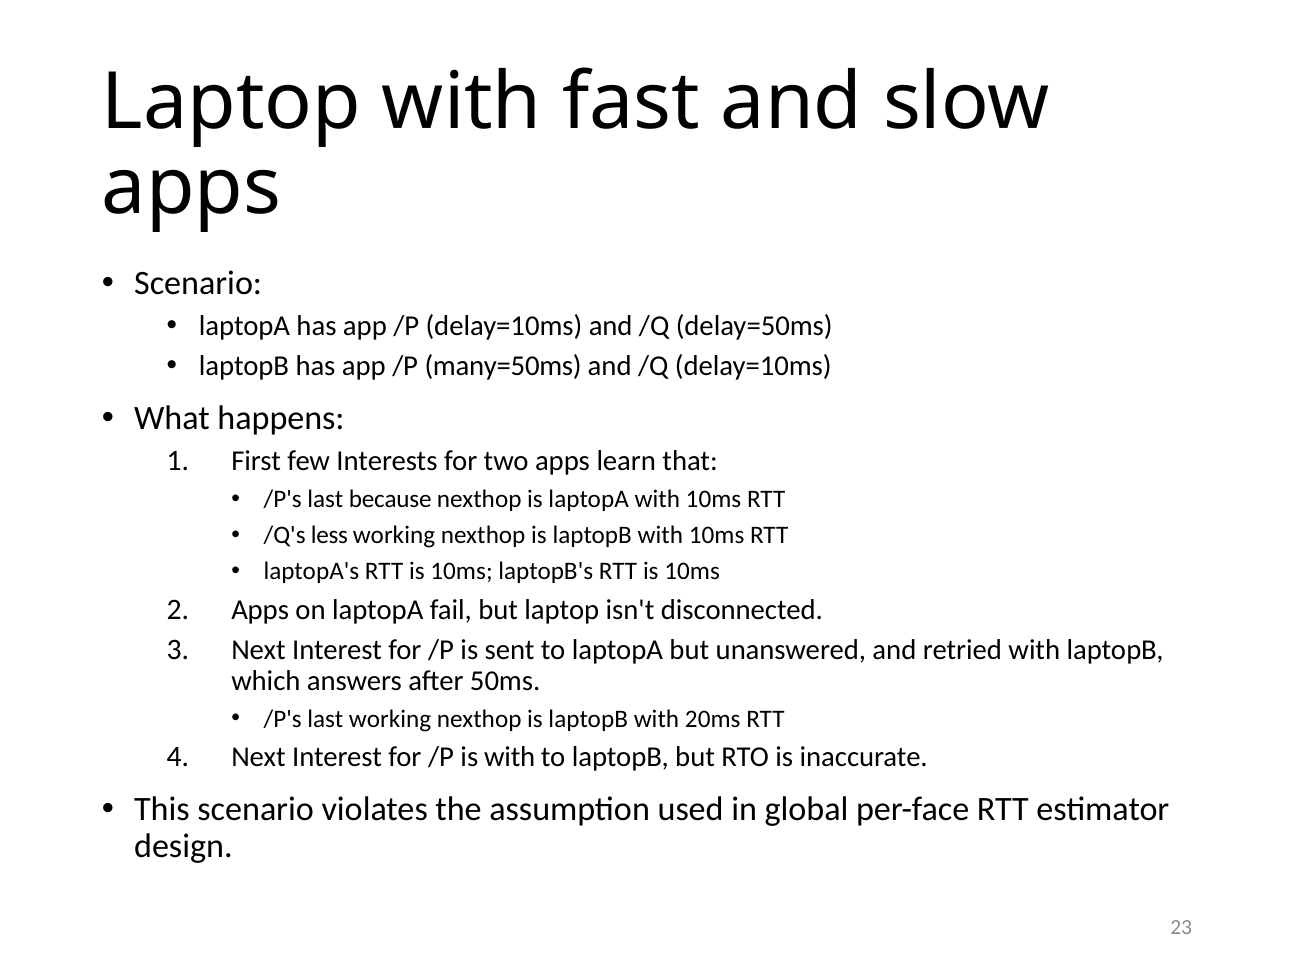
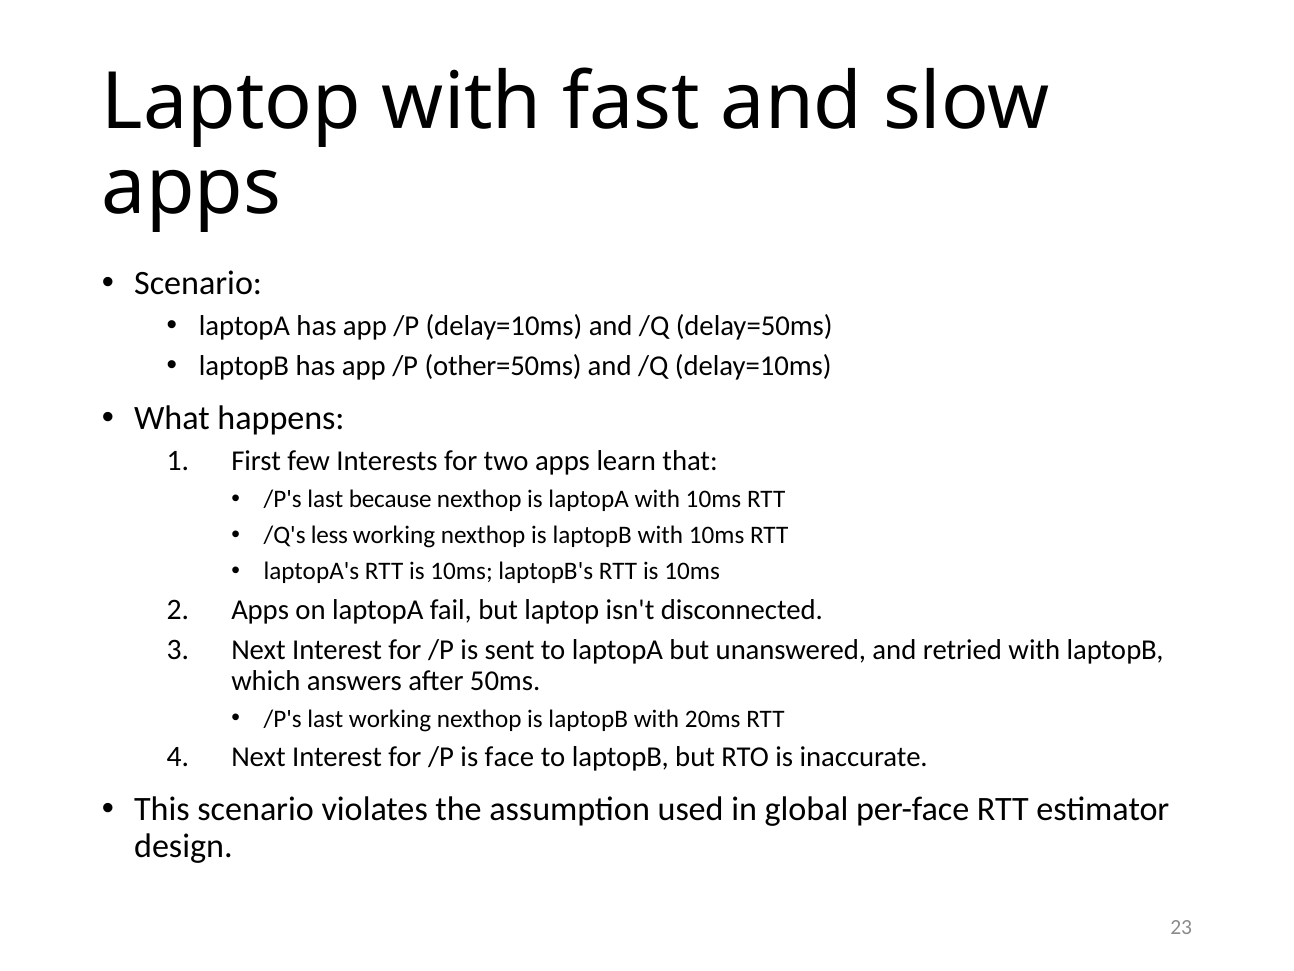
many=50ms: many=50ms -> other=50ms
is with: with -> face
